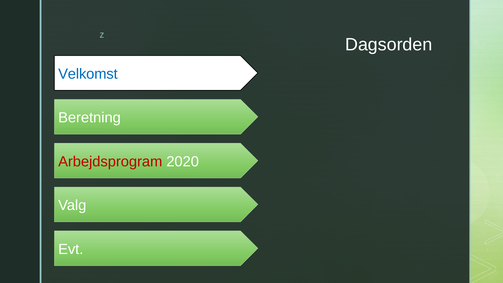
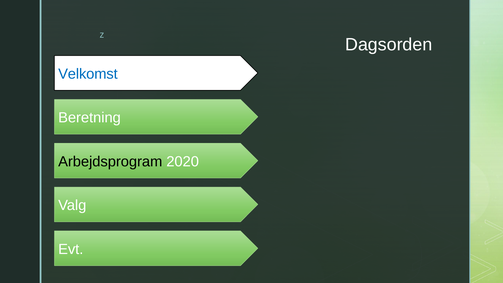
Arbejdsprogram colour: red -> black
